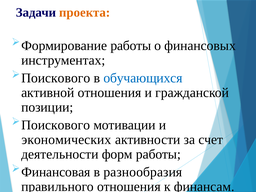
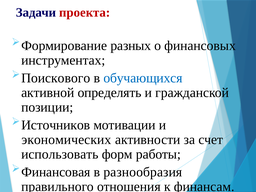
проекта colour: orange -> red
Формирование работы: работы -> разных
активной отношения: отношения -> определять
Поискового at (56, 125): Поискового -> Источников
деятельности: деятельности -> использовать
